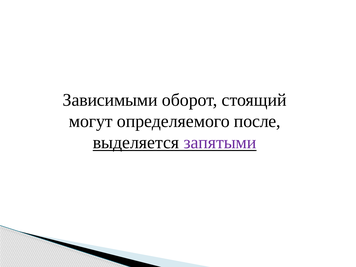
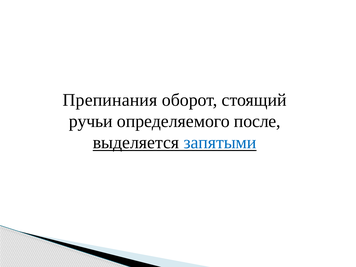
Зависимыми: Зависимыми -> Препинания
могут: могут -> ручьи
запятыми colour: purple -> blue
